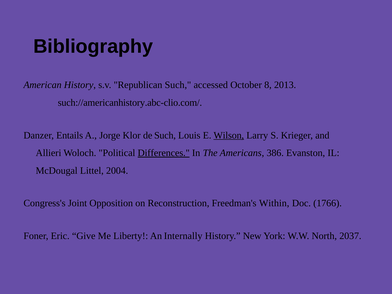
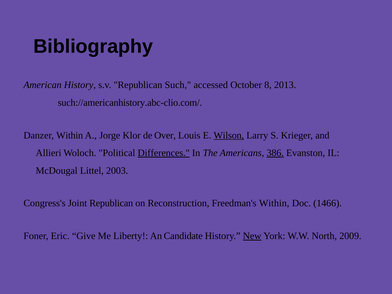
Danzer Entails: Entails -> Within
de Such: Such -> Over
386 underline: none -> present
2004: 2004 -> 2003
Joint Opposition: Opposition -> Republican
1766: 1766 -> 1466
Internally: Internally -> Candidate
New underline: none -> present
2037: 2037 -> 2009
